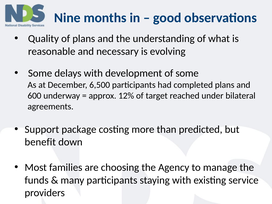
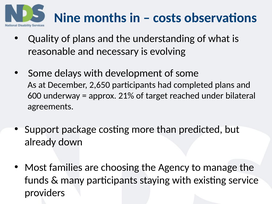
good: good -> costs
6,500: 6,500 -> 2,650
12%: 12% -> 21%
benefit: benefit -> already
